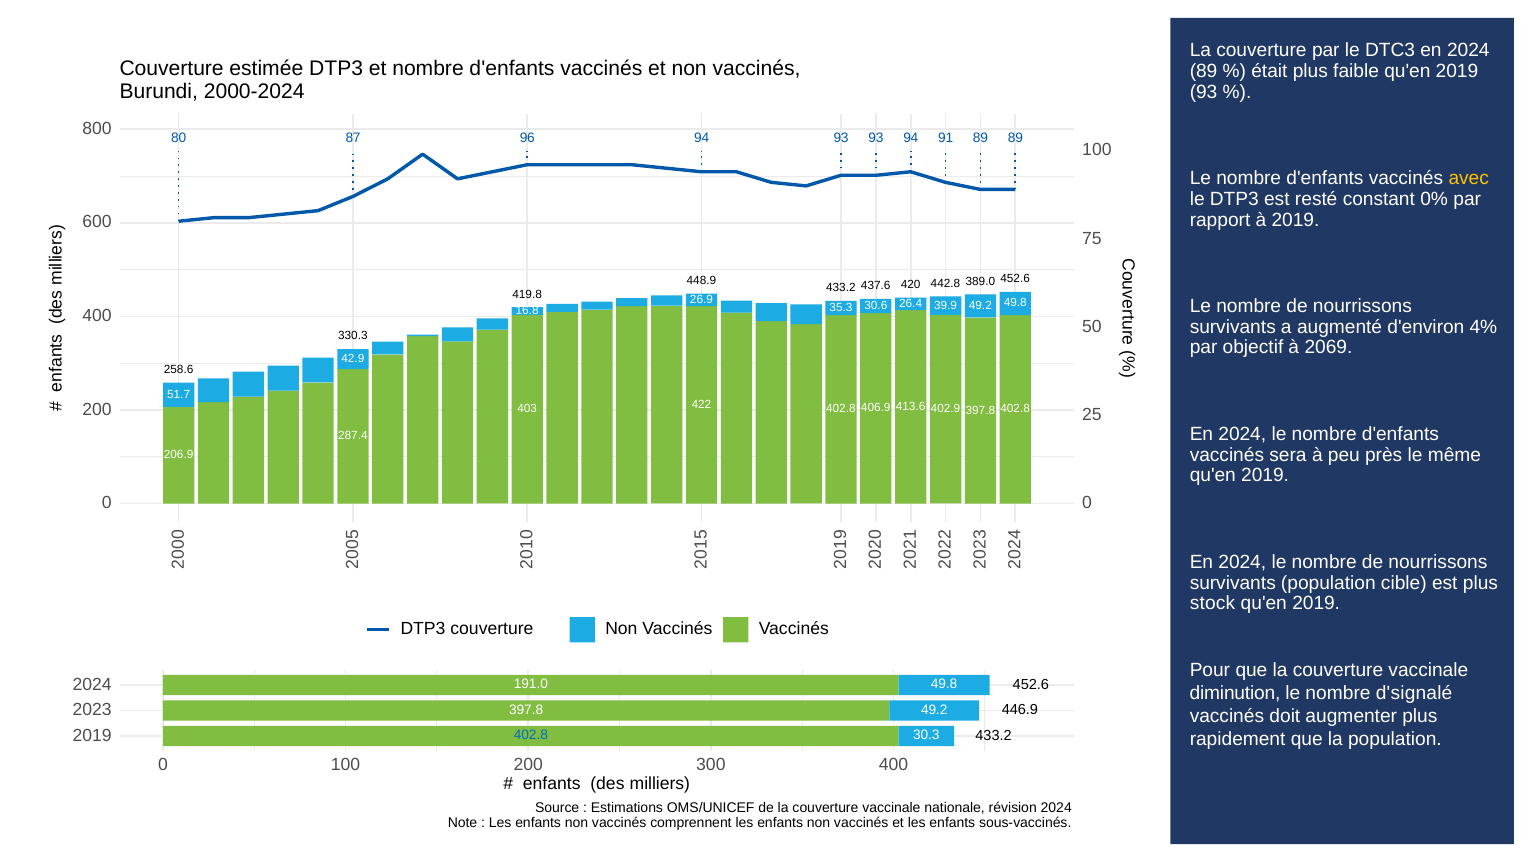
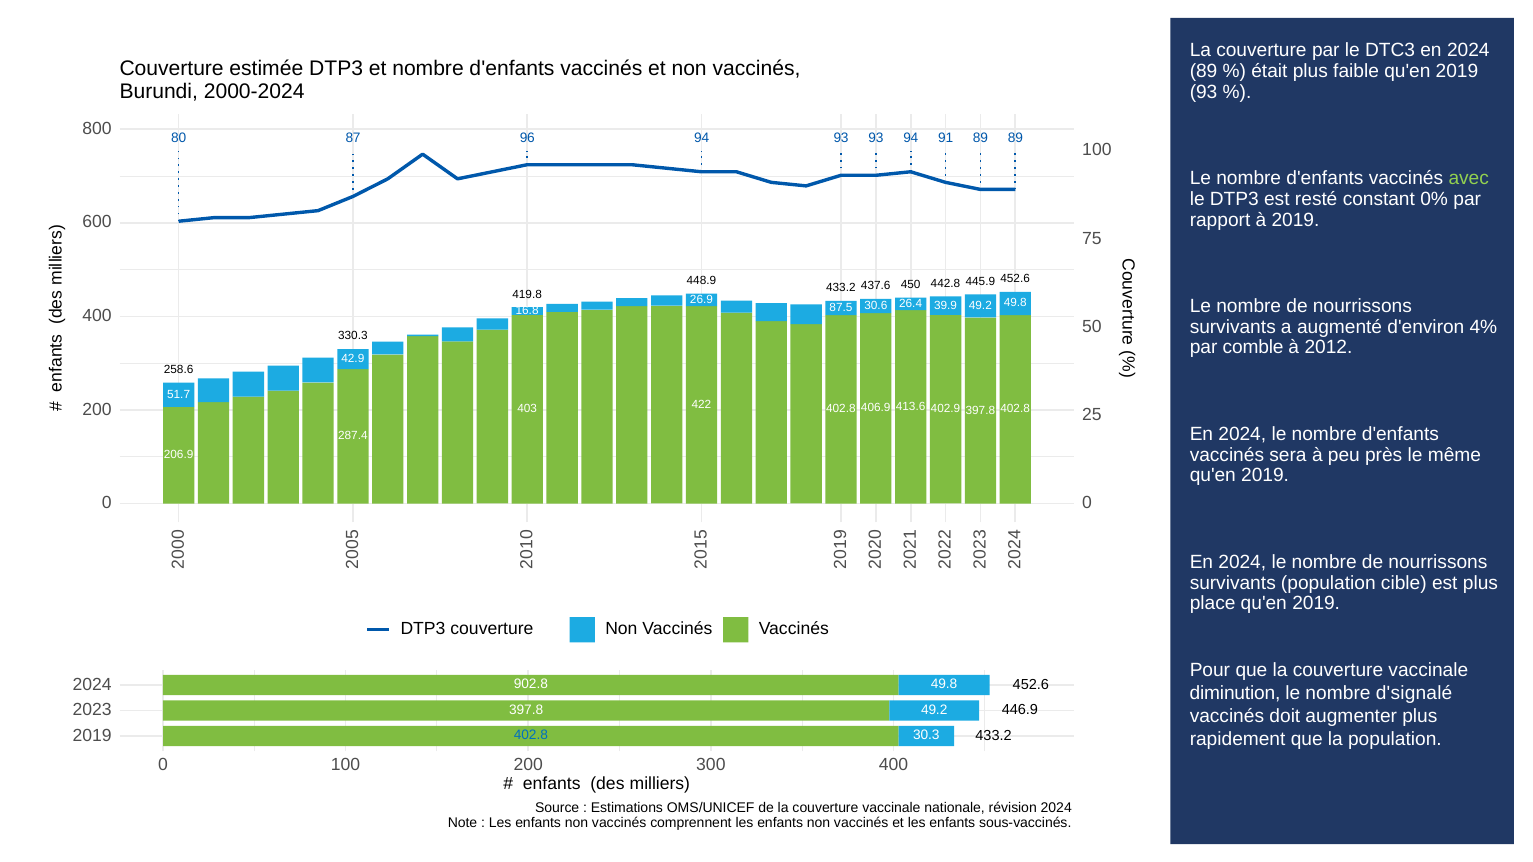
avec colour: yellow -> light green
420: 420 -> 450
389.0: 389.0 -> 445.9
35.3: 35.3 -> 87.5
objectif: objectif -> comble
2069: 2069 -> 2012
stock: stock -> place
191.0: 191.0 -> 902.8
